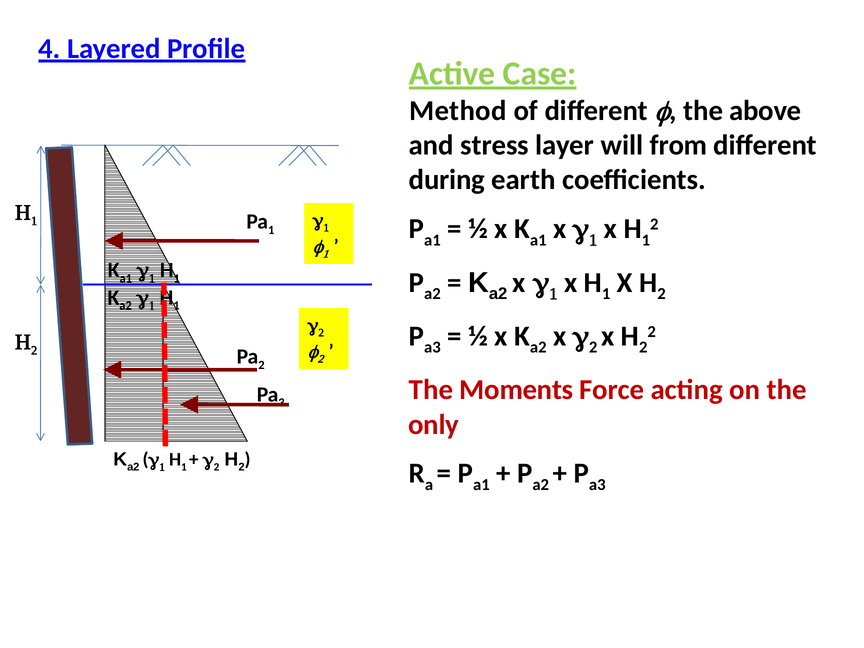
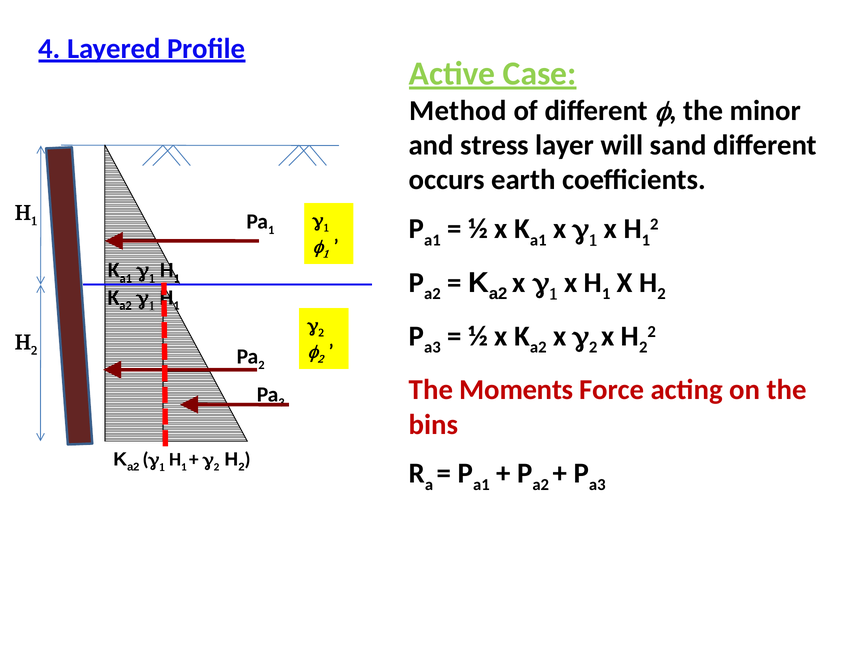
above: above -> minor
from: from -> sand
during: during -> occurs
only: only -> bins
